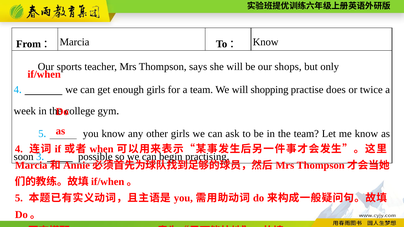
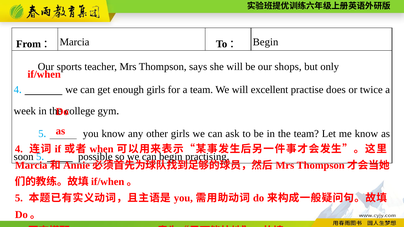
To： Know: Know -> Begin
shopping: shopping -> excellent
soon 3: 3 -> 5
